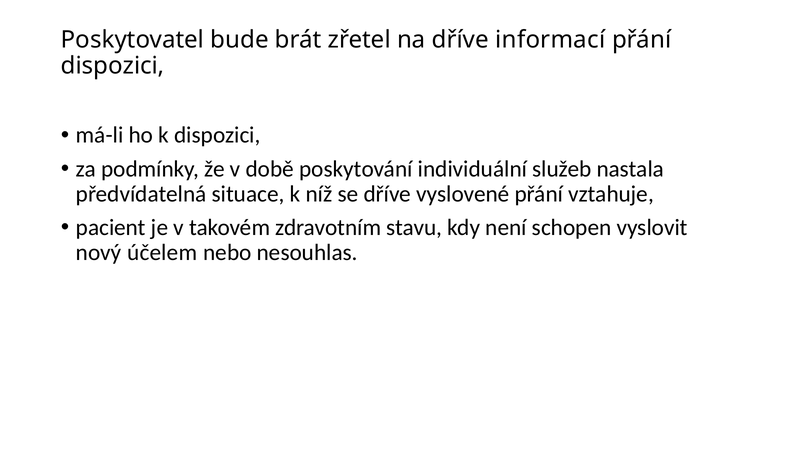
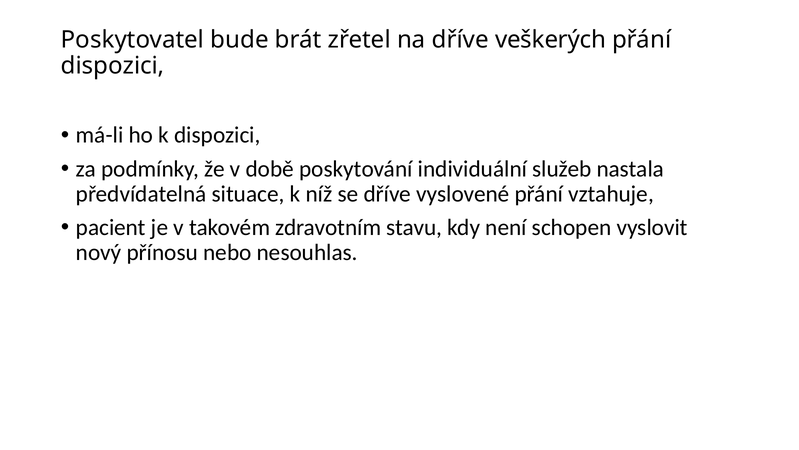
informací: informací -> veškerých
účelem: účelem -> přínosu
